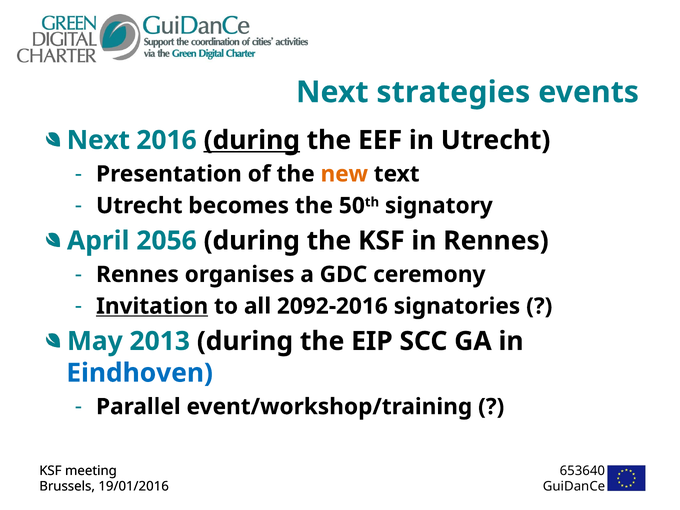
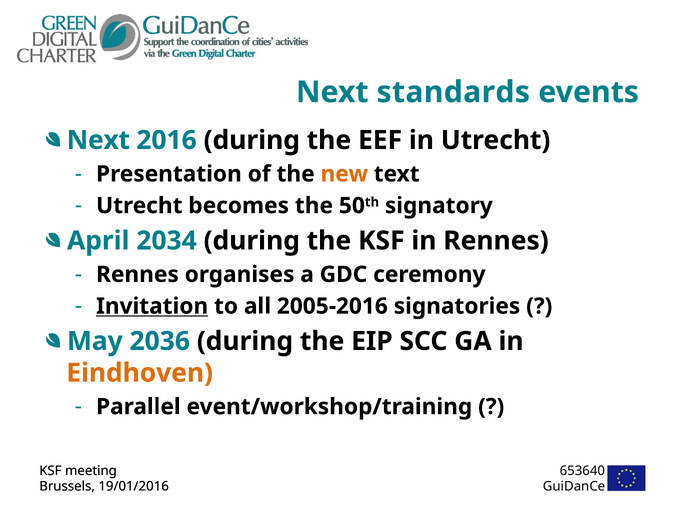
strategies: strategies -> standards
during at (252, 140) underline: present -> none
2056: 2056 -> 2034
2092-2016: 2092-2016 -> 2005-2016
2013: 2013 -> 2036
Eindhoven colour: blue -> orange
